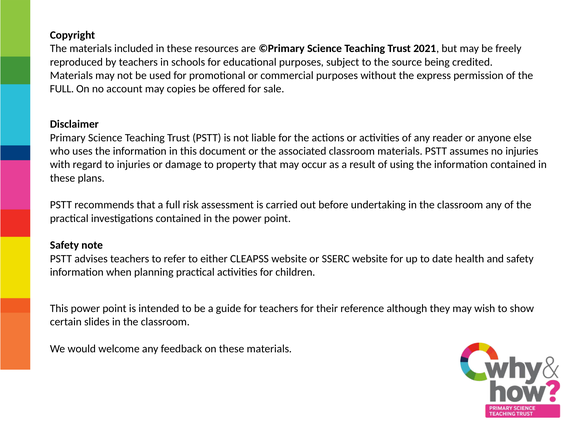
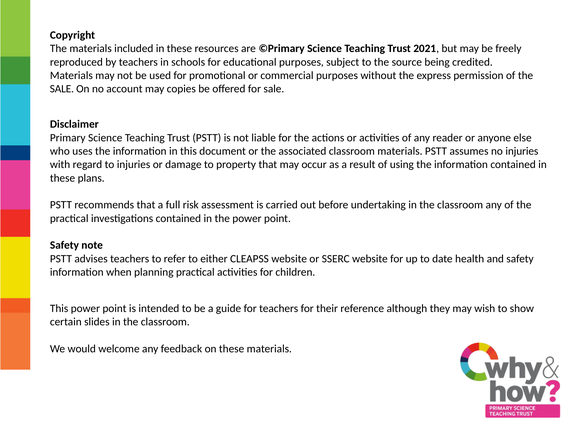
FULL at (62, 89): FULL -> SALE
